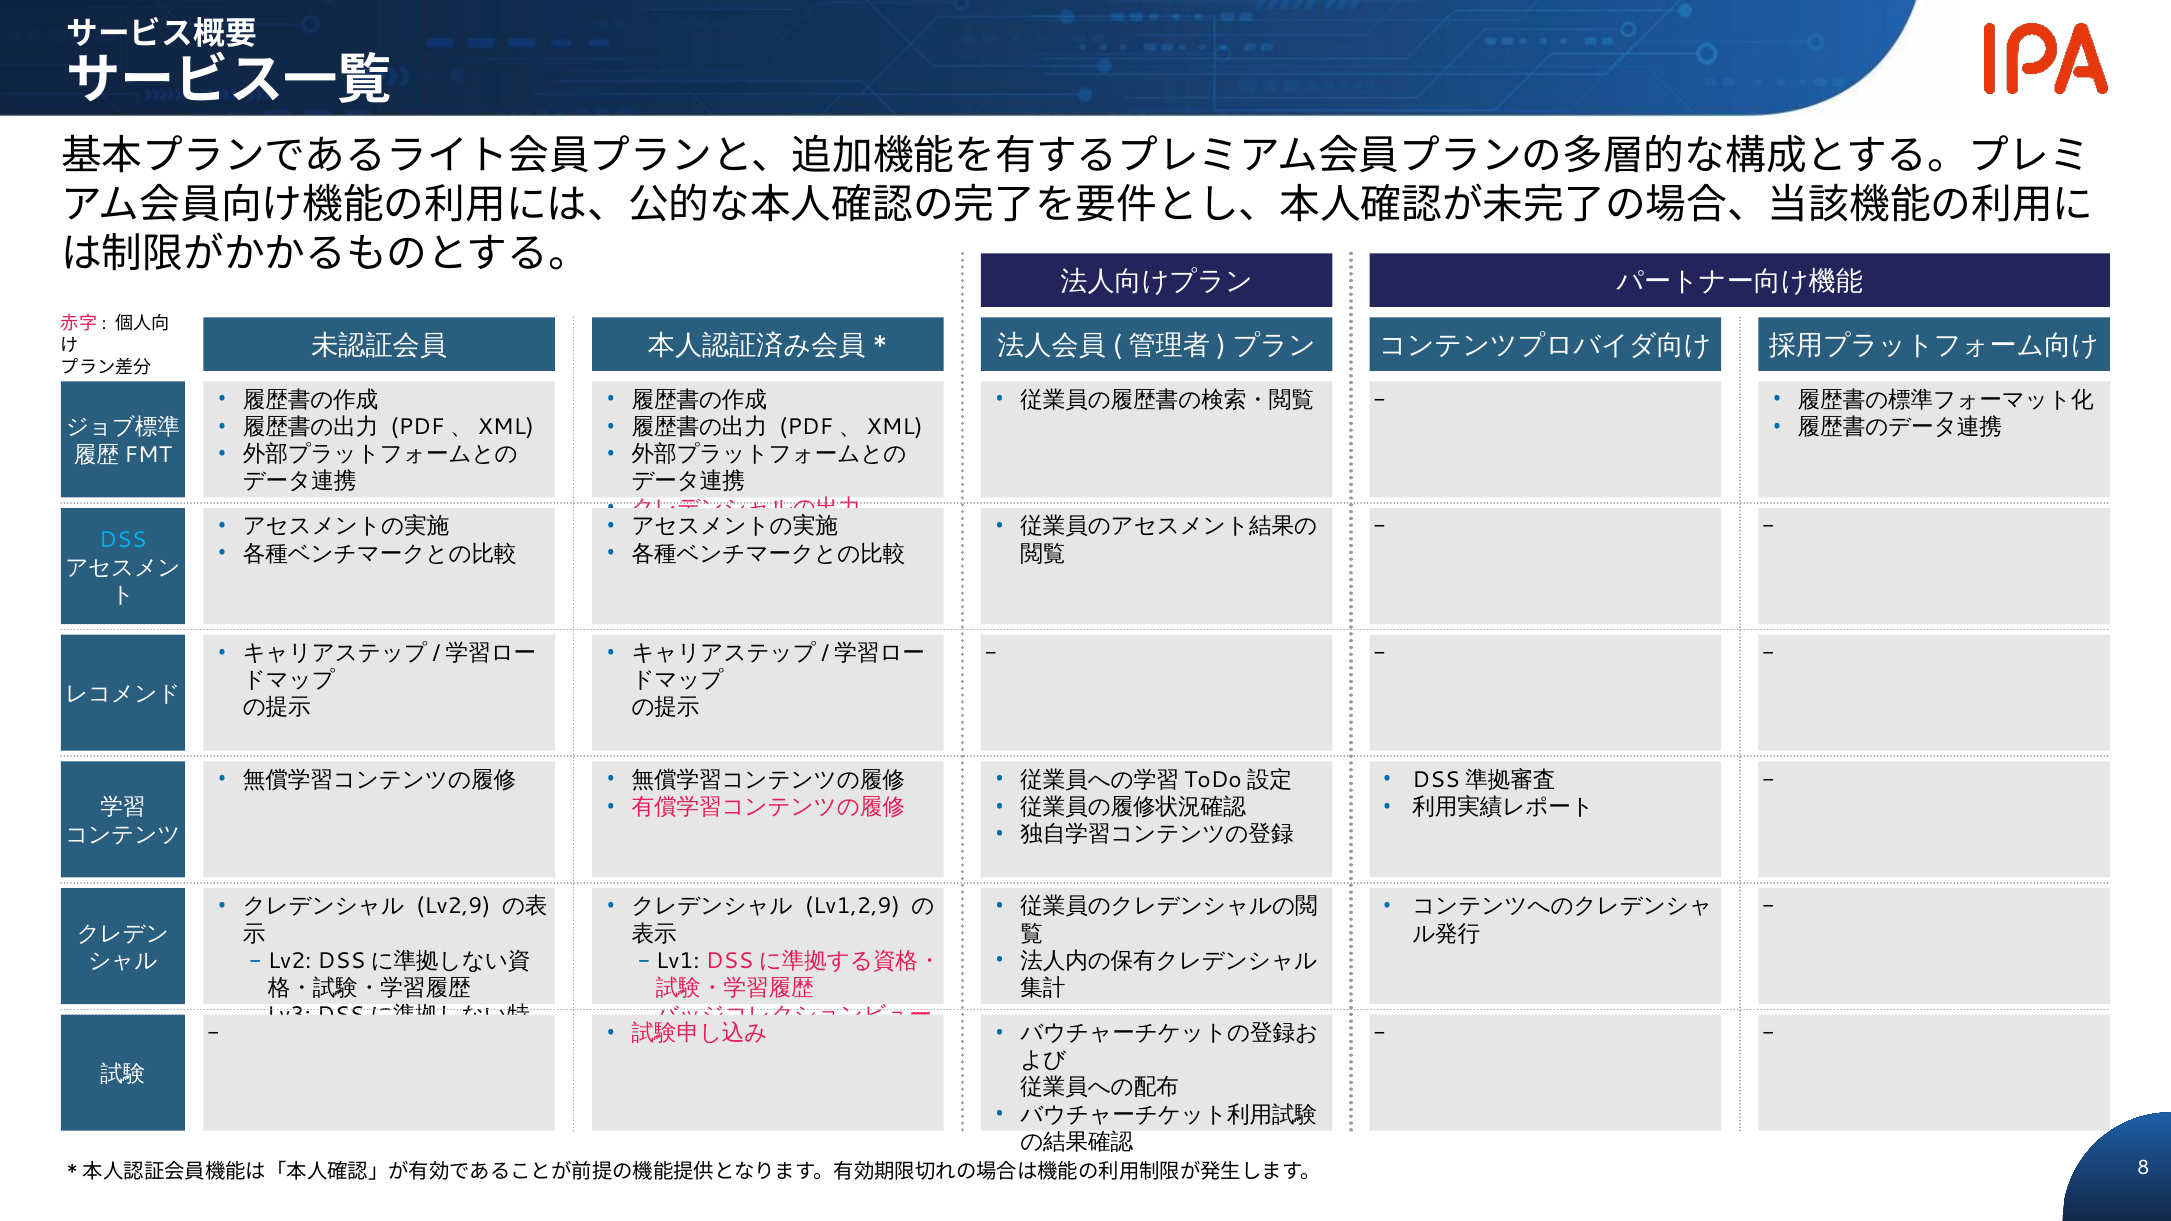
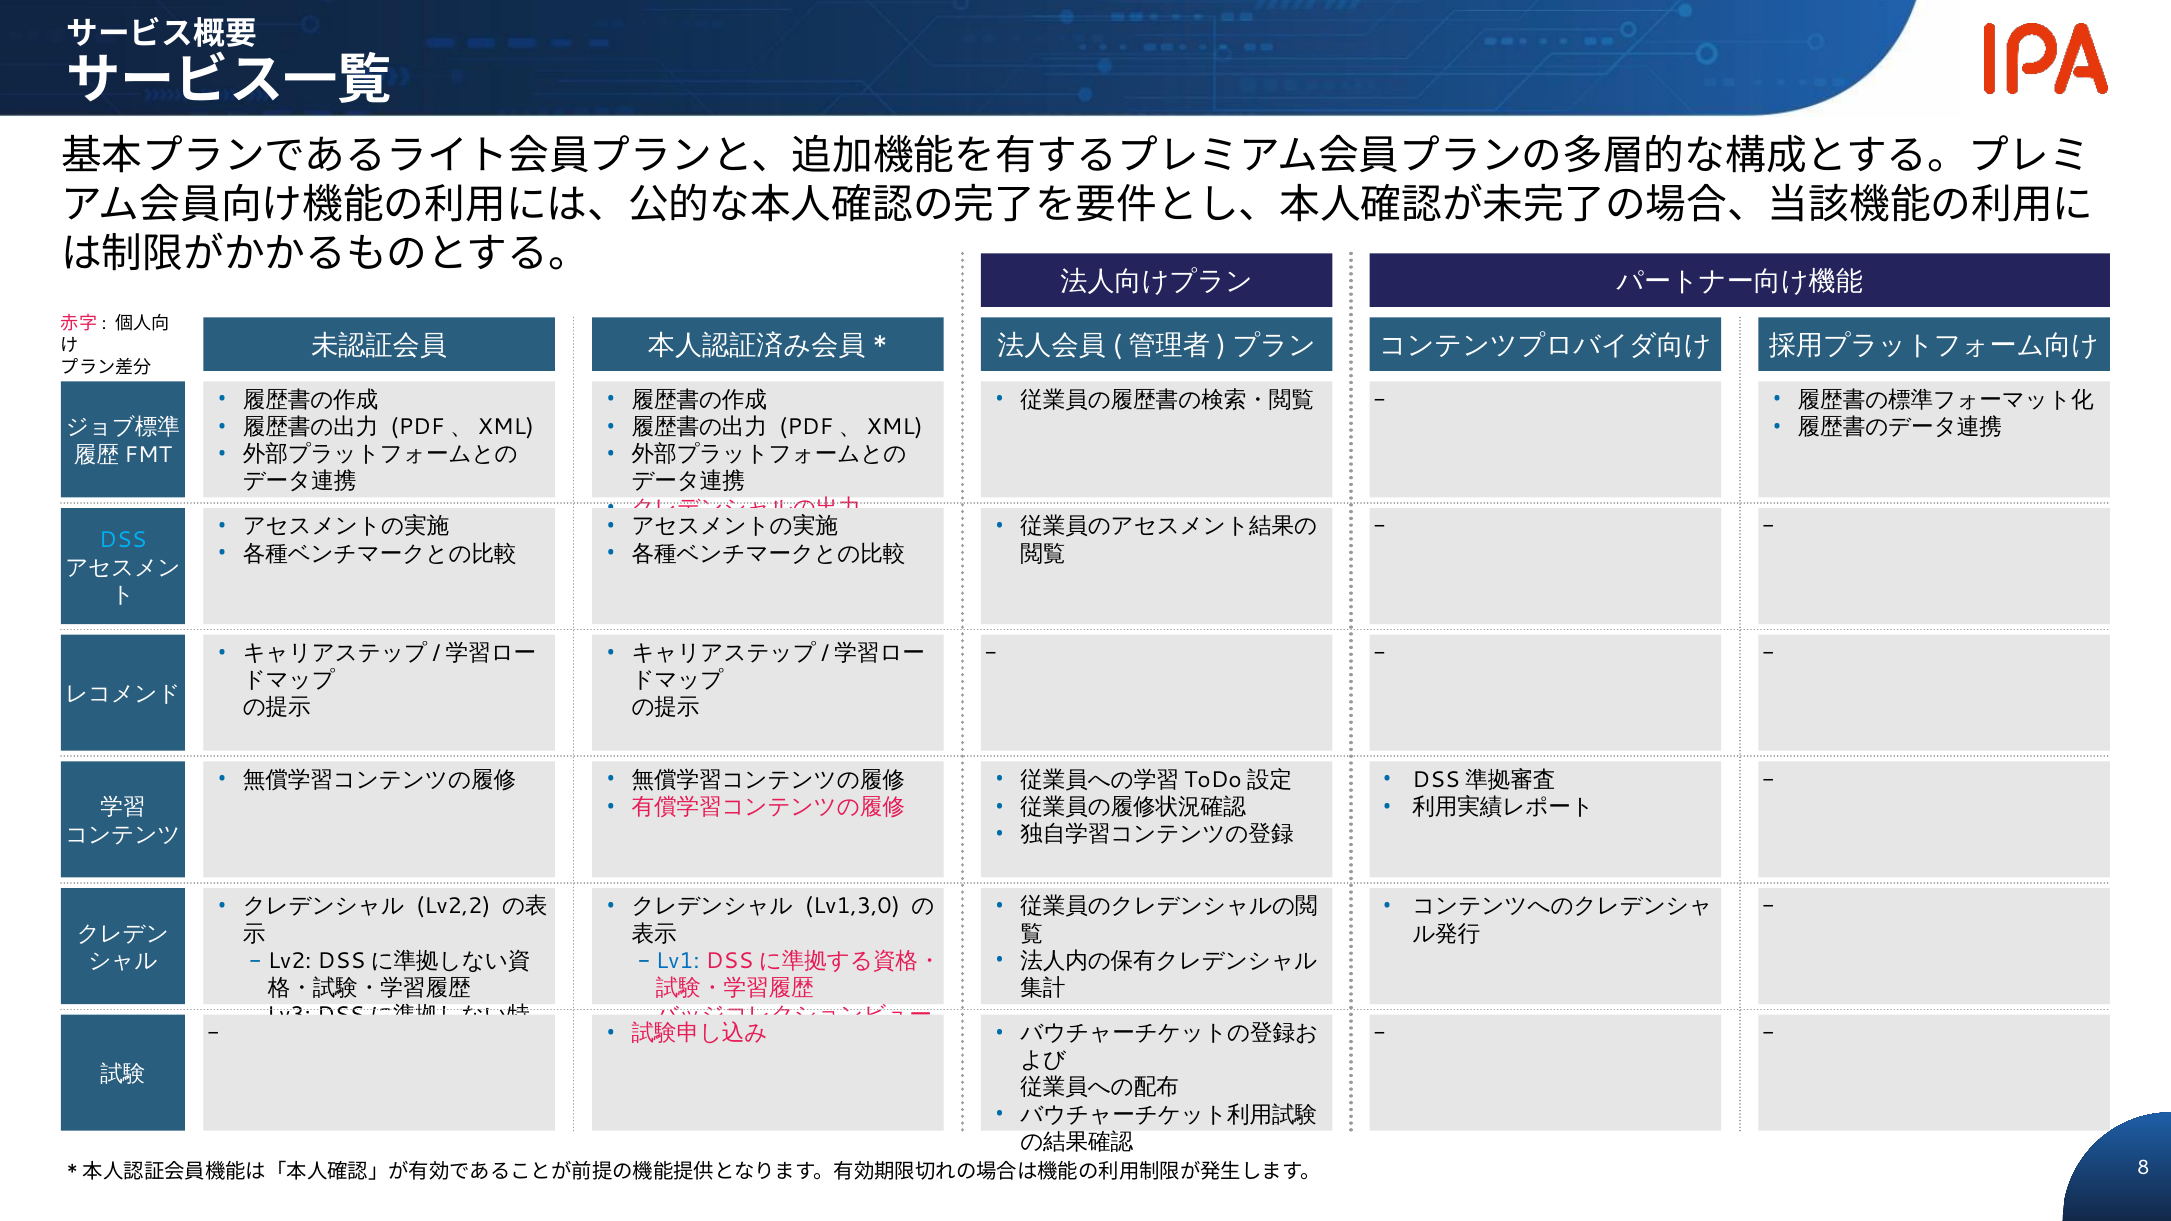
Lv2,9: Lv2,9 -> Lv2,2
Lv1,2,9: Lv1,2,9 -> Lv1,3,0
Lv1 colour: black -> blue
